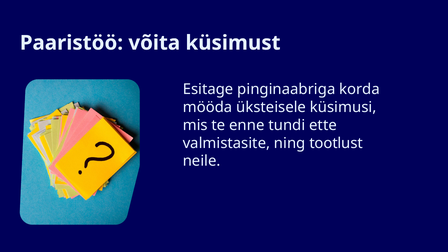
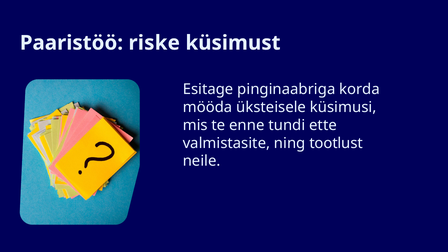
võita: võita -> riske
